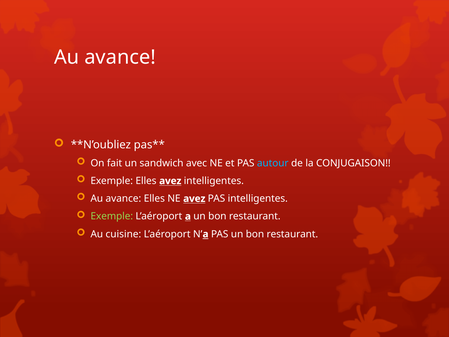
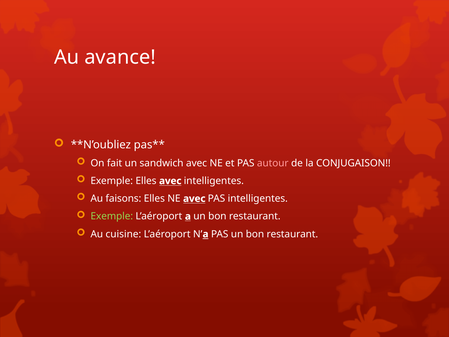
autour colour: light blue -> pink
Elles avez: avez -> avec
avance at (123, 198): avance -> faisons
NE avez: avez -> avec
